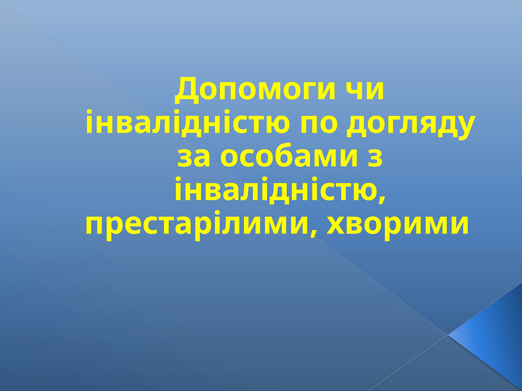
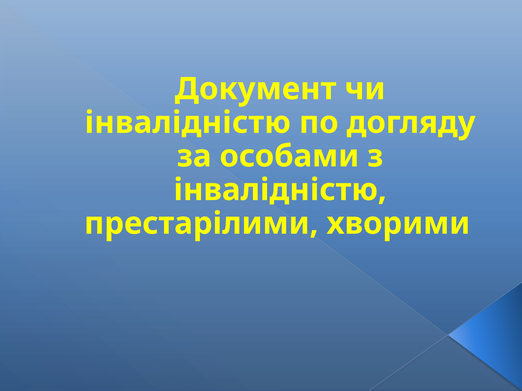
Допомоги: Допомоги -> Документ
